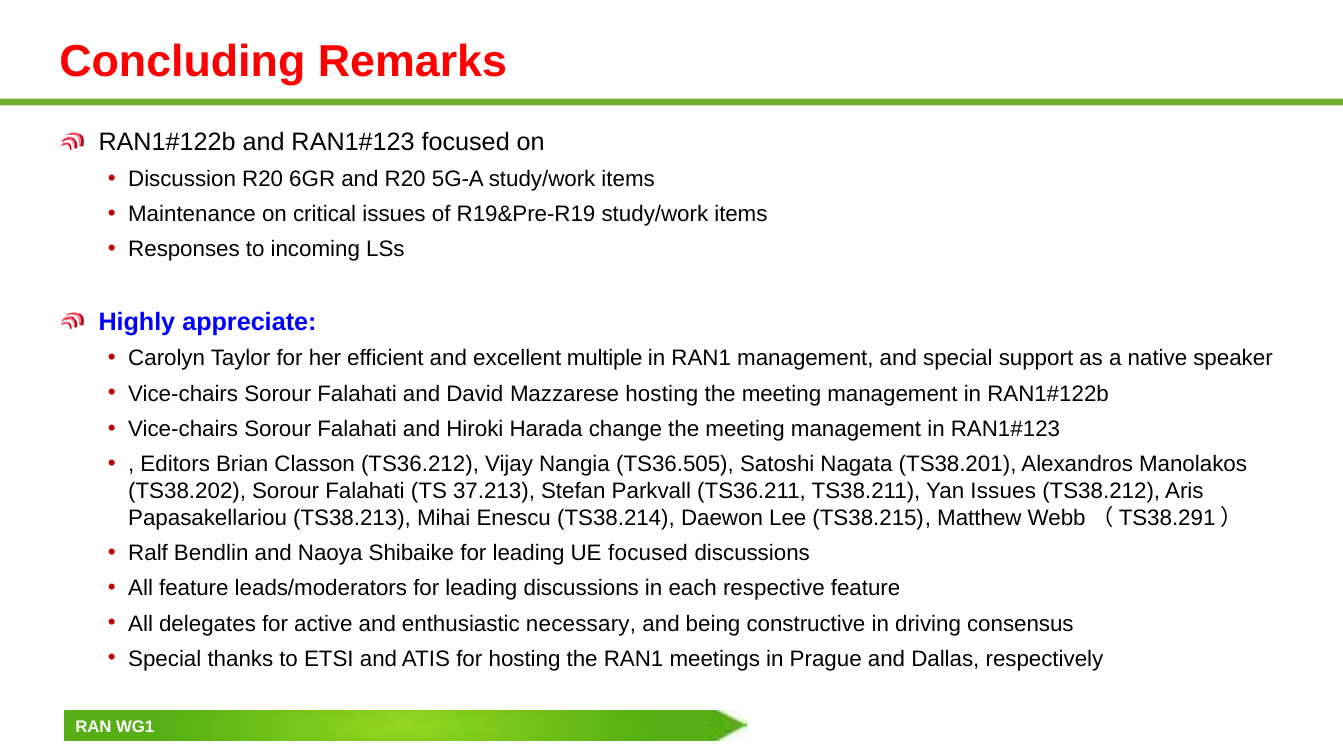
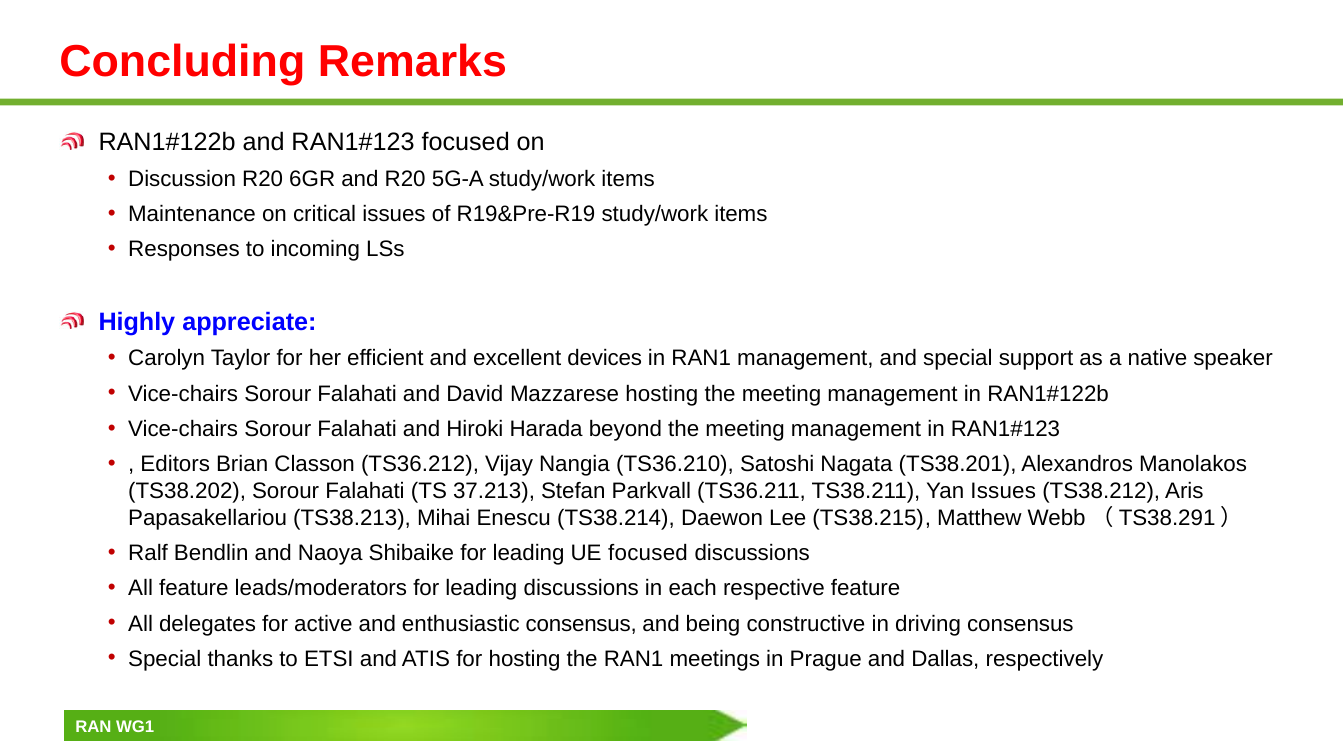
multiple: multiple -> devices
change: change -> beyond
TS36.505: TS36.505 -> TS36.210
enthusiastic necessary: necessary -> consensus
